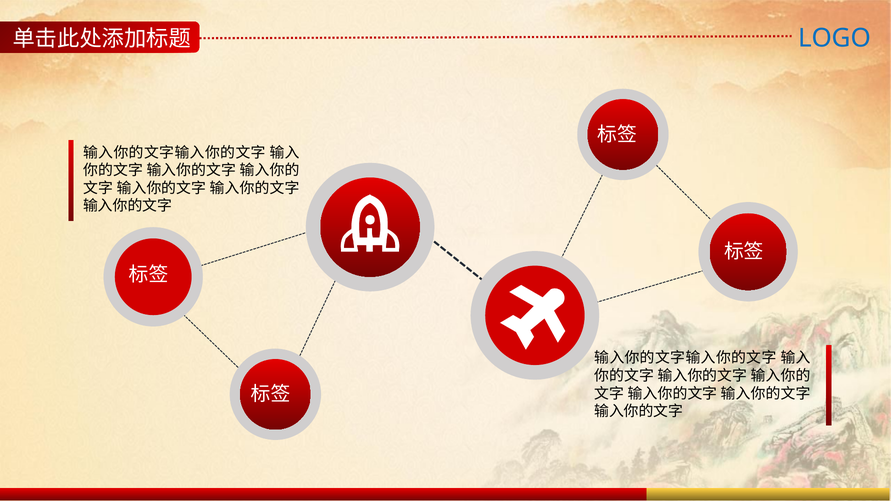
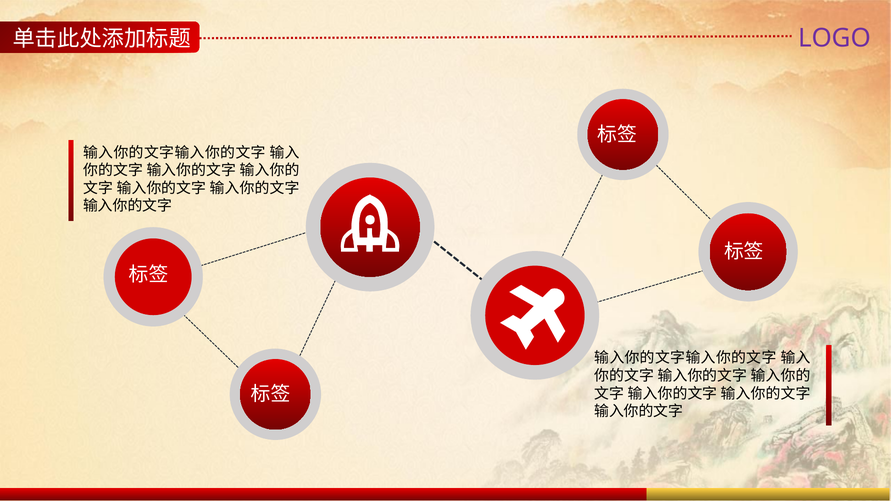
LOGO colour: blue -> purple
